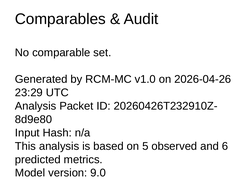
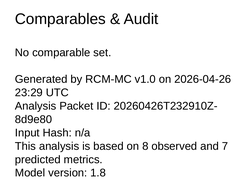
5: 5 -> 8
6: 6 -> 7
9.0: 9.0 -> 1.8
